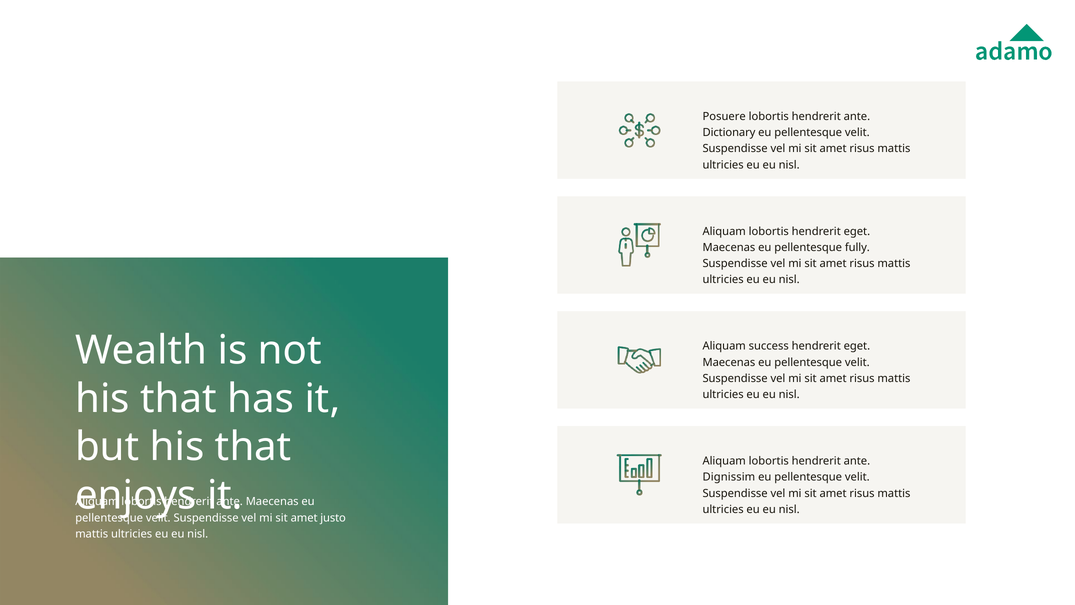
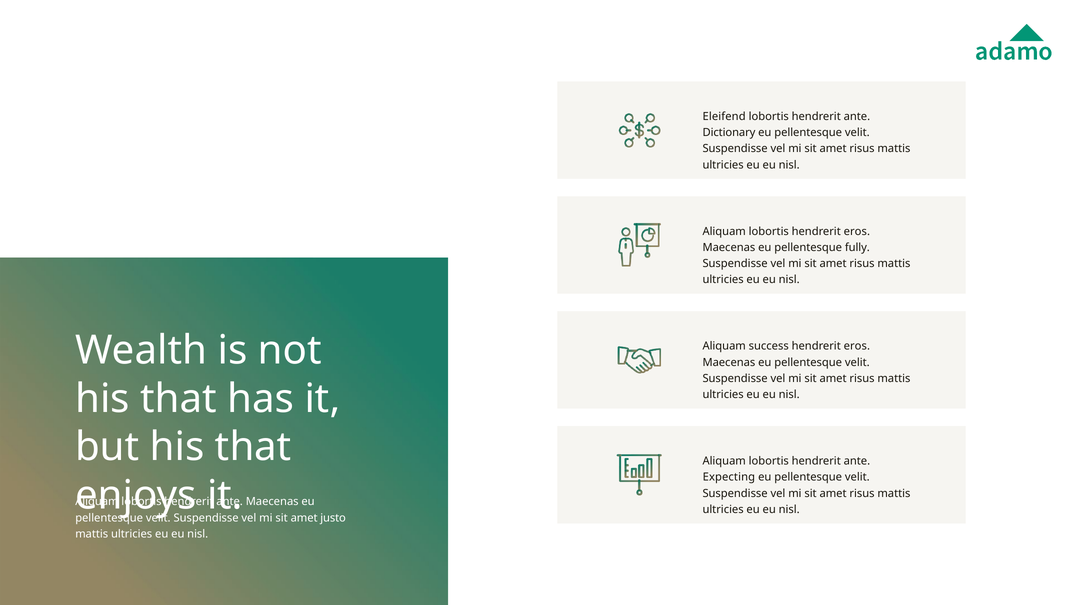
Posuere: Posuere -> Eleifend
lobortis hendrerit eget: eget -> eros
eget at (857, 346): eget -> eros
Dignissim: Dignissim -> Expecting
